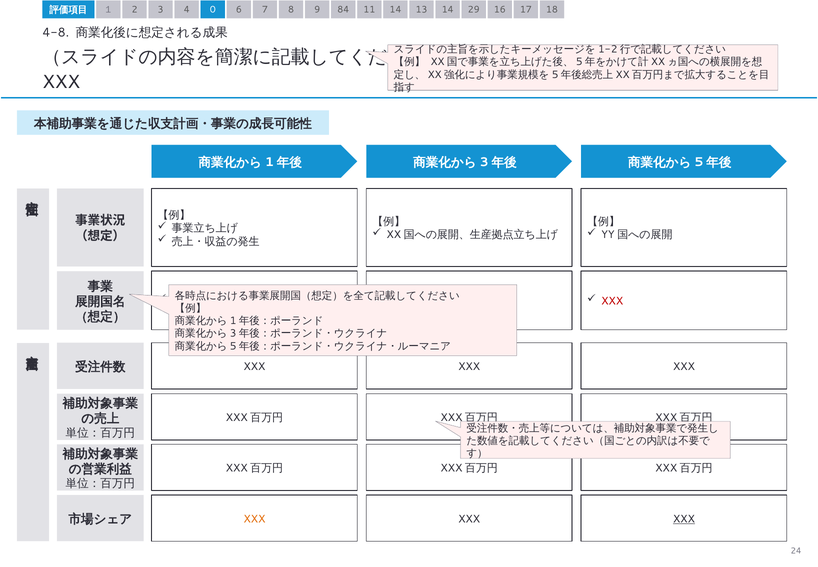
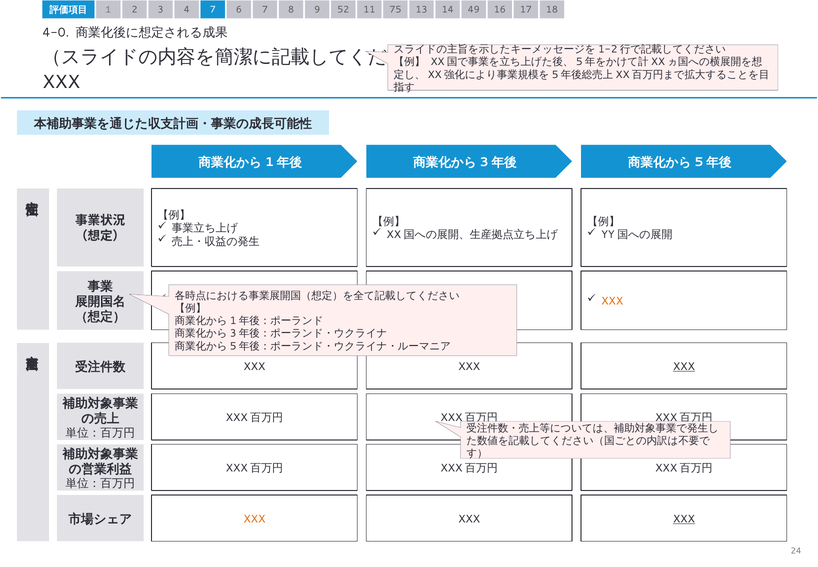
4 0: 0 -> 7
84: 84 -> 52
11 14: 14 -> 75
29: 29 -> 49
4-8: 4-8 -> 4-0
XXX at (612, 301) colour: red -> orange
XXX at (684, 366) underline: none -> present
